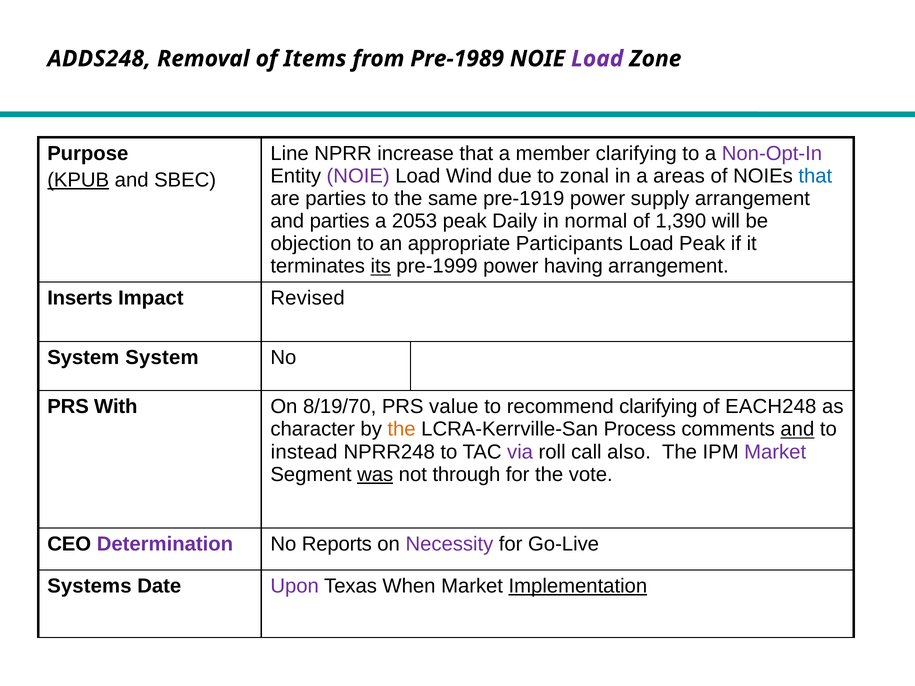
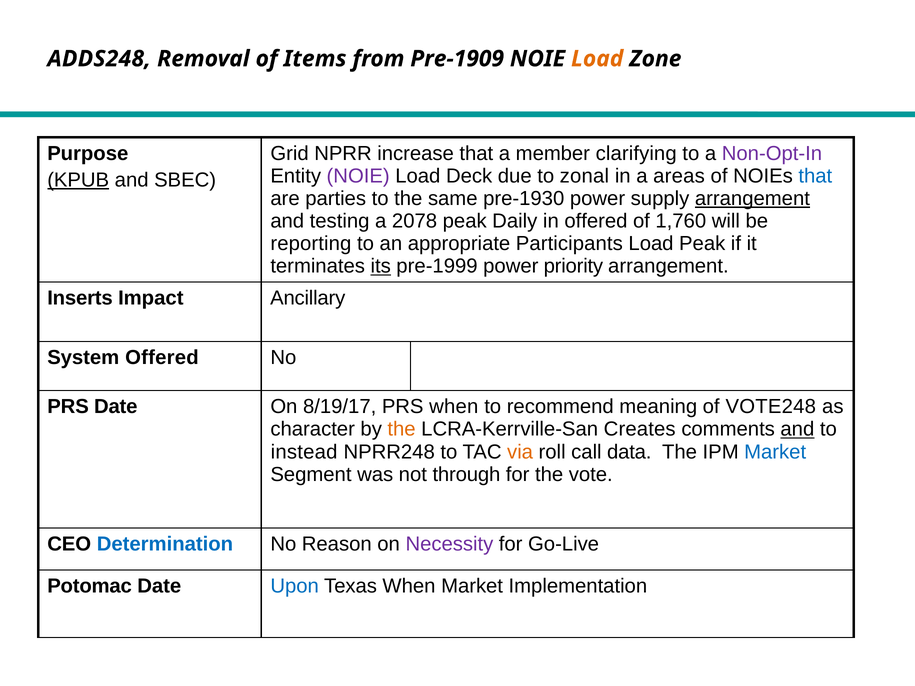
Pre-1989: Pre-1989 -> Pre-1909
Load at (597, 59) colour: purple -> orange
Line: Line -> Grid
Wind: Wind -> Deck
pre-1919: pre-1919 -> pre-1930
arrangement at (752, 199) underline: none -> present
and parties: parties -> testing
2053: 2053 -> 2078
in normal: normal -> offered
1,390: 1,390 -> 1,760
objection: objection -> reporting
having: having -> priority
Revised: Revised -> Ancillary
System System: System -> Offered
PRS With: With -> Date
8/19/70: 8/19/70 -> 8/19/17
PRS value: value -> when
recommend clarifying: clarifying -> meaning
EACH248: EACH248 -> VOTE248
Process: Process -> Creates
via colour: purple -> orange
also: also -> data
Market at (775, 452) colour: purple -> blue
was underline: present -> none
Determination colour: purple -> blue
Reports: Reports -> Reason
Systems: Systems -> Potomac
Upon colour: purple -> blue
Implementation underline: present -> none
